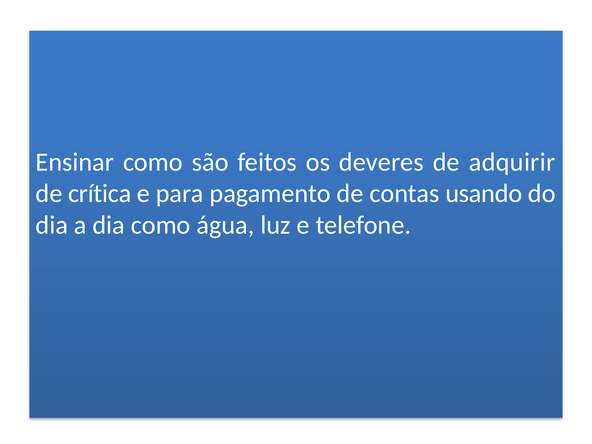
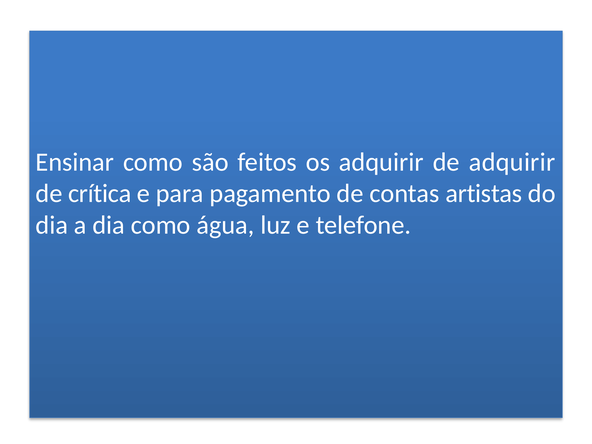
os deveres: deveres -> adquirir
usando: usando -> artistas
